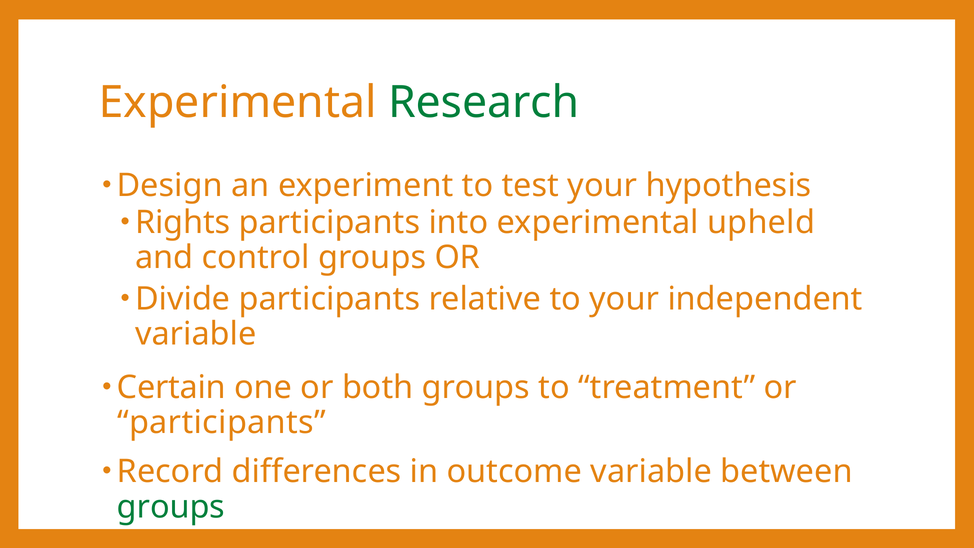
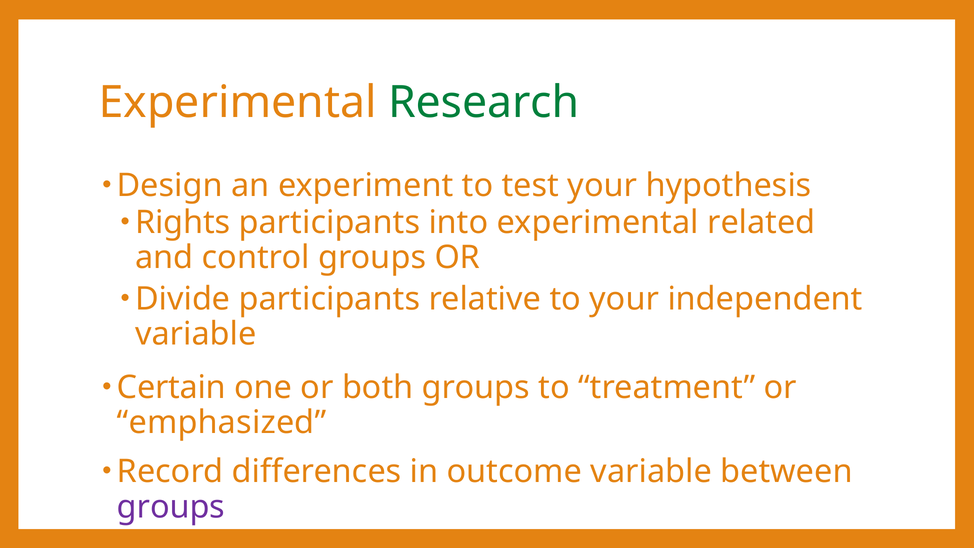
upheld: upheld -> related
participants at (221, 422): participants -> emphasized
groups at (171, 507) colour: green -> purple
